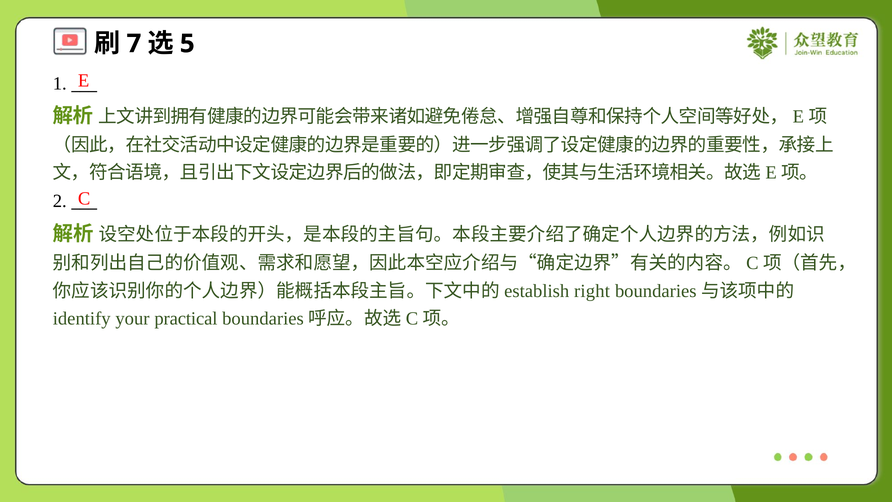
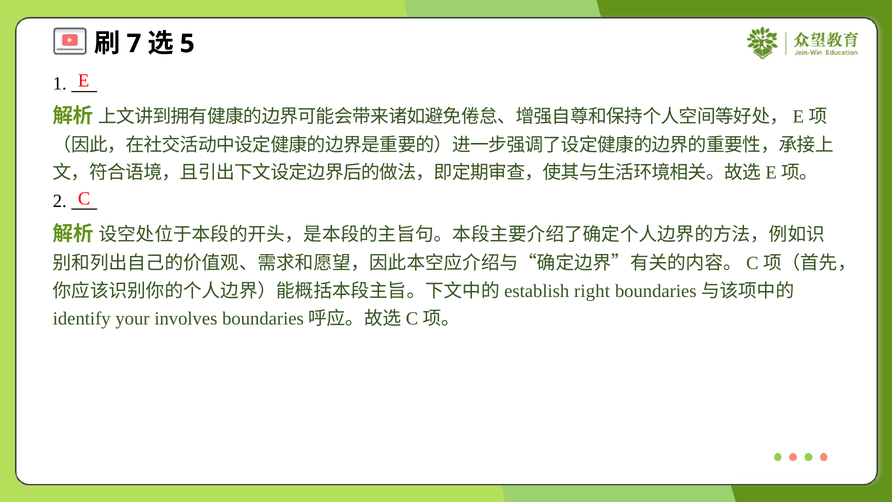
practical: practical -> involves
